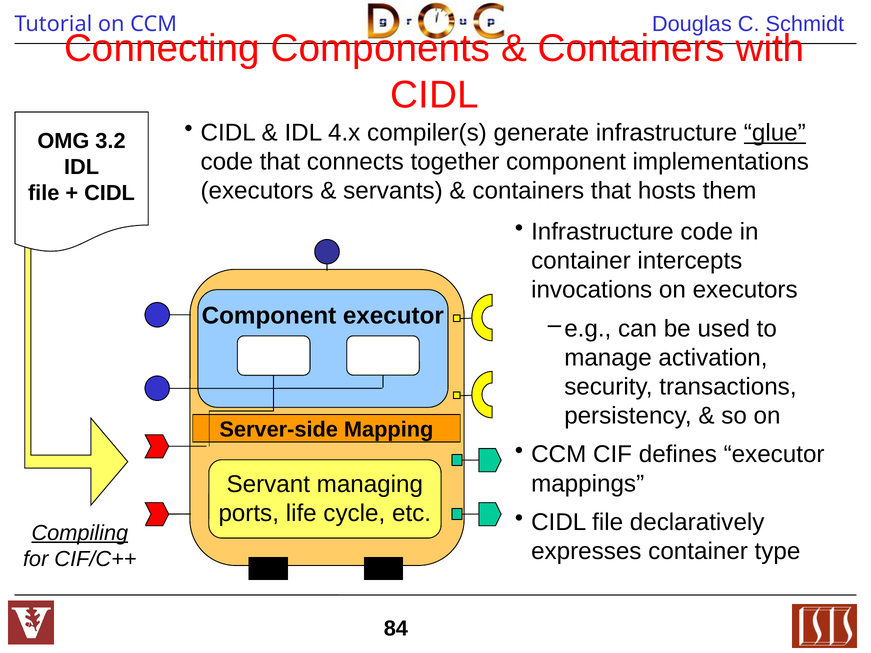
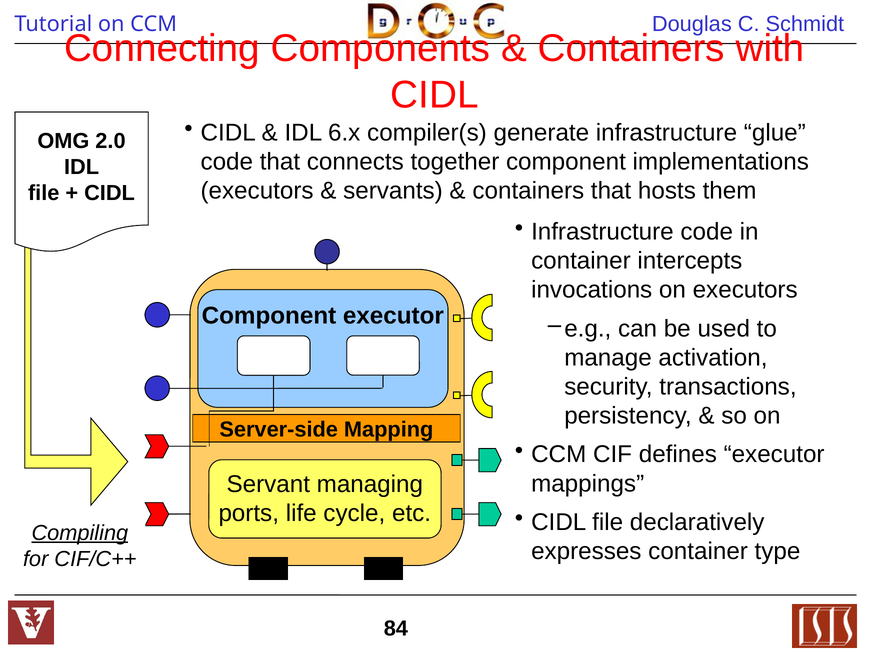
4.x: 4.x -> 6.x
glue underline: present -> none
3.2: 3.2 -> 2.0
